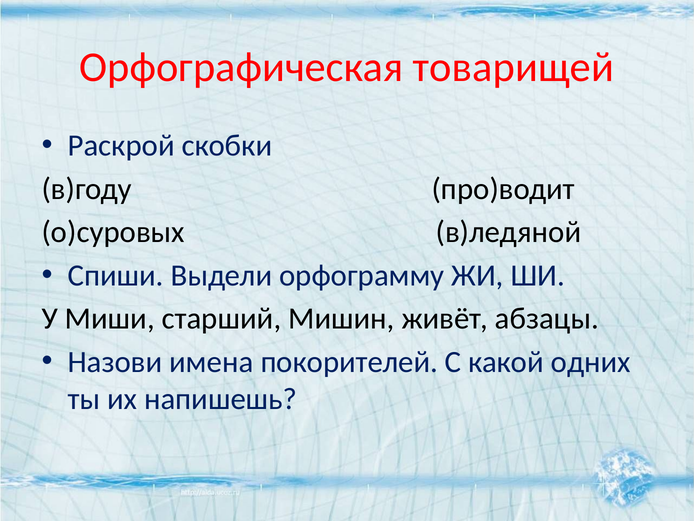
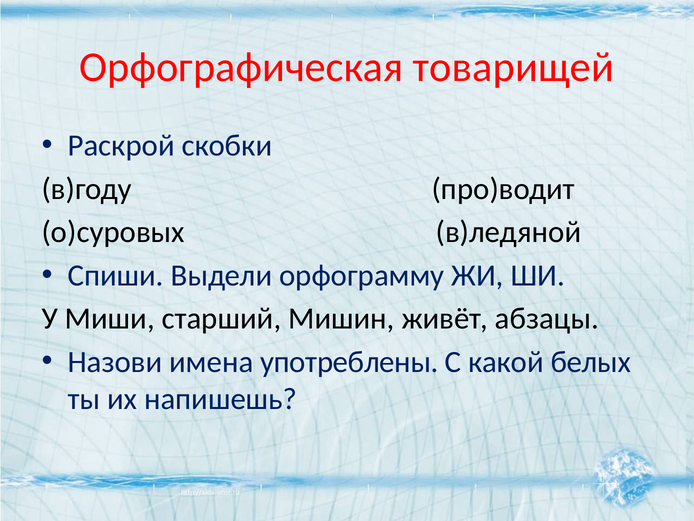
покорителей: покорителей -> употреблены
одних: одних -> белых
